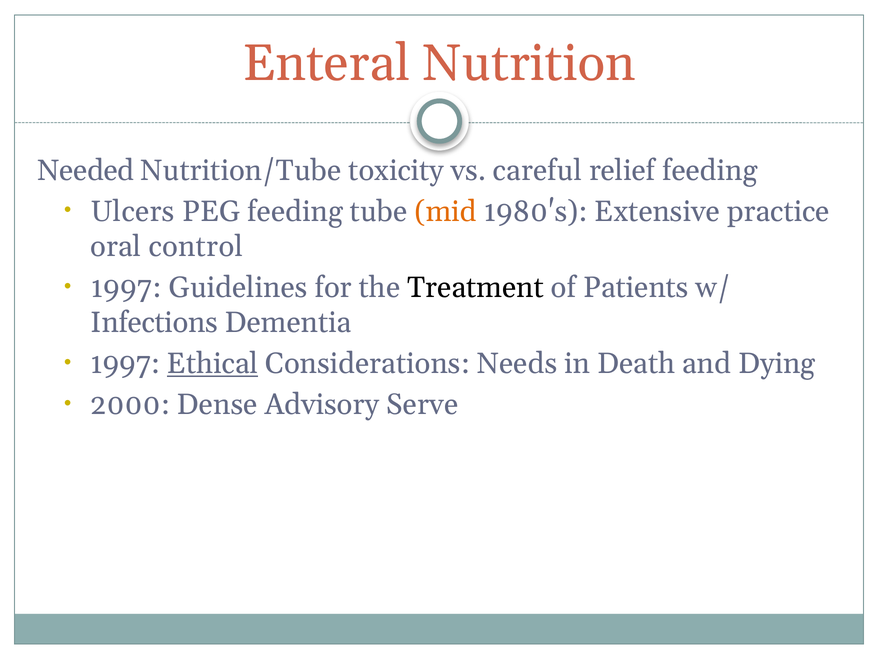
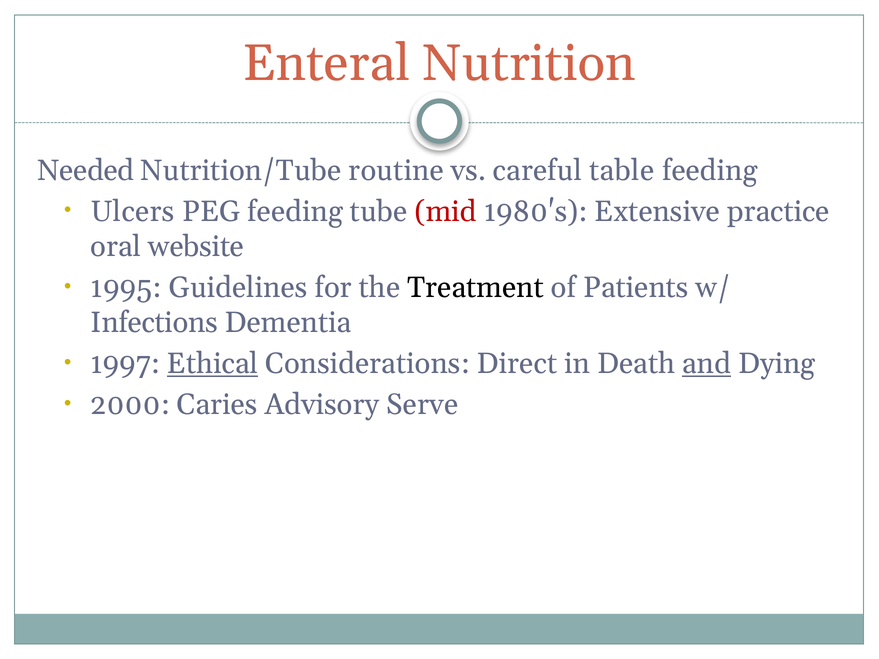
toxicity: toxicity -> routine
relief: relief -> table
mid colour: orange -> red
control: control -> website
1997 at (126, 288): 1997 -> 1995
Needs: Needs -> Direct
and underline: none -> present
Dense: Dense -> Caries
